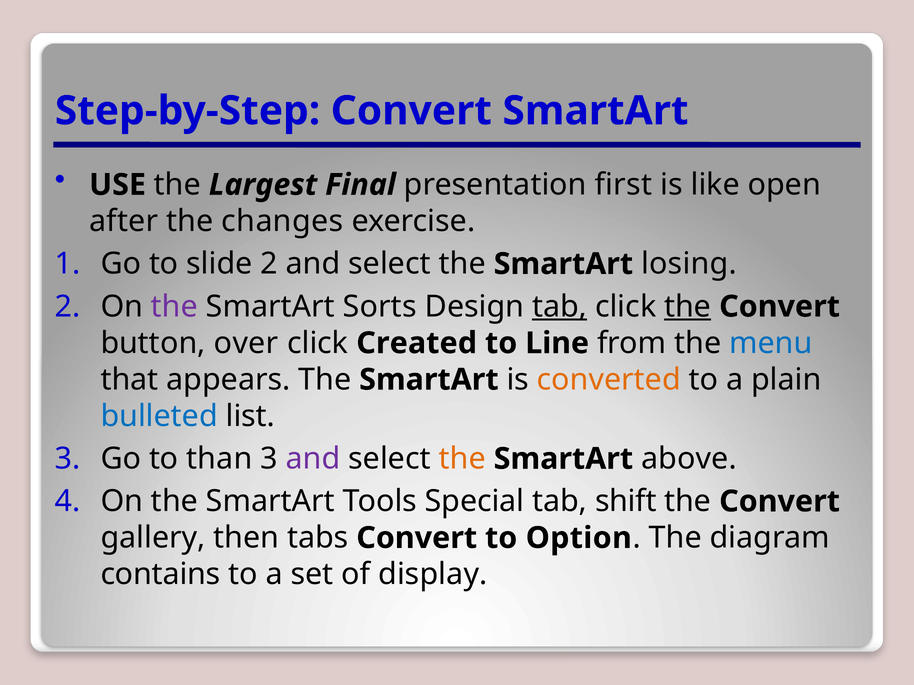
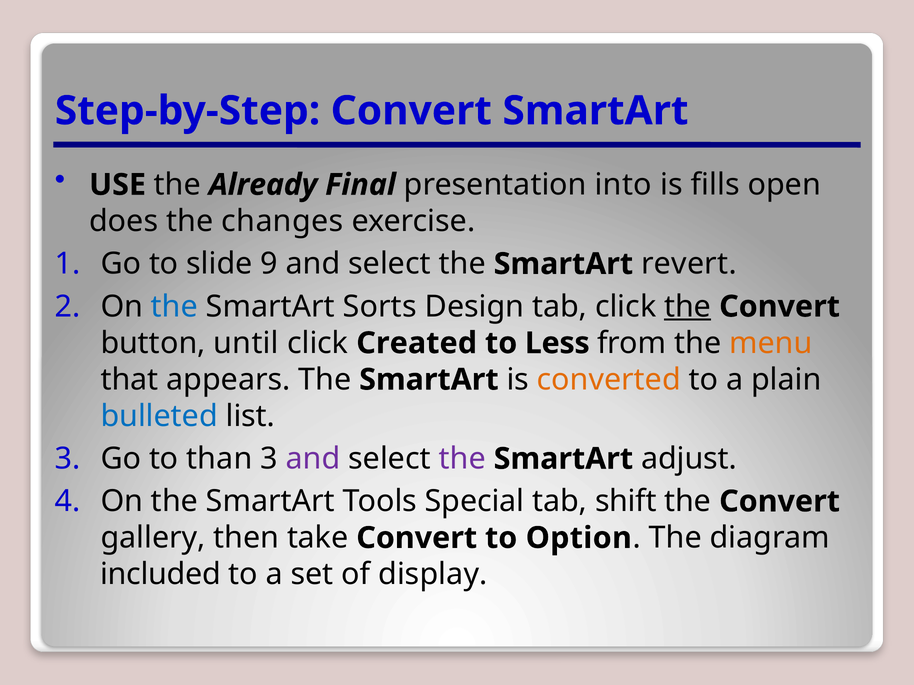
Largest: Largest -> Already
first: first -> into
like: like -> fills
after: after -> does
slide 2: 2 -> 9
losing: losing -> revert
the at (174, 307) colour: purple -> blue
tab at (560, 307) underline: present -> none
over: over -> until
Line: Line -> Less
menu colour: blue -> orange
the at (462, 459) colour: orange -> purple
above: above -> adjust
tabs: tabs -> take
contains: contains -> included
